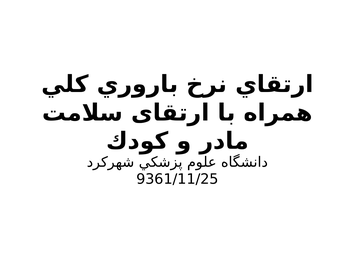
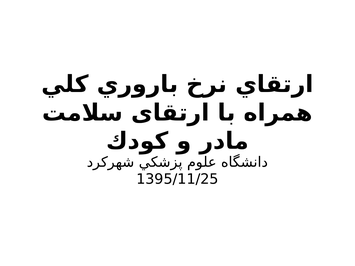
9361/11/25: 9361/11/25 -> 1395/11/25
